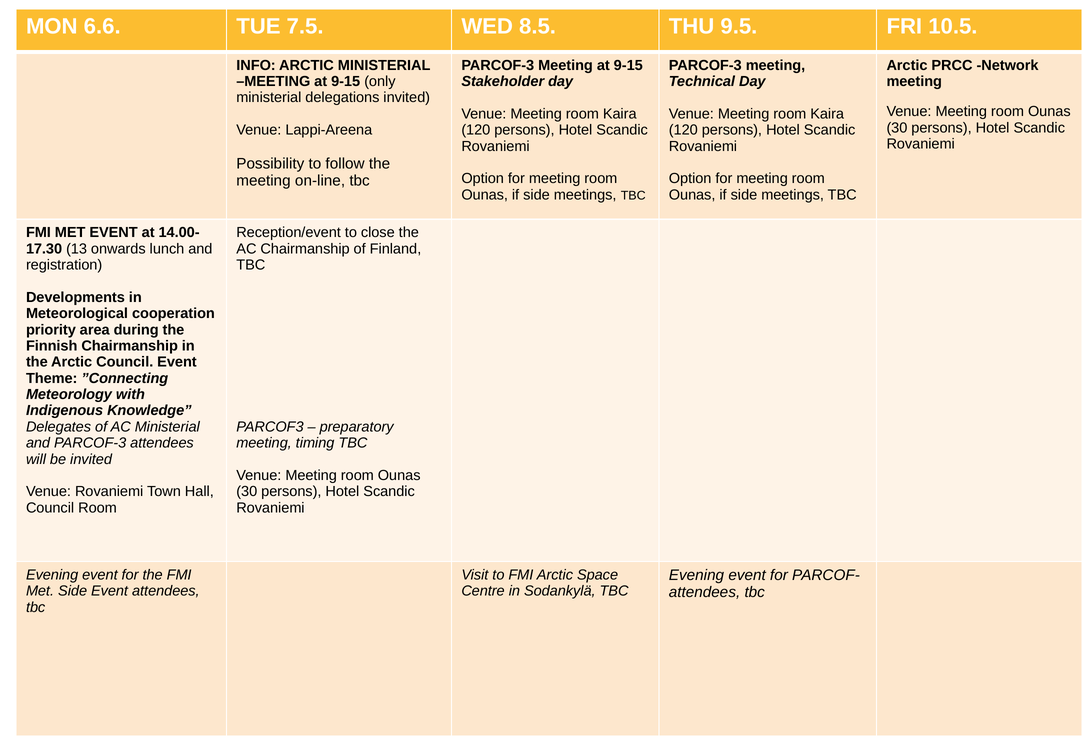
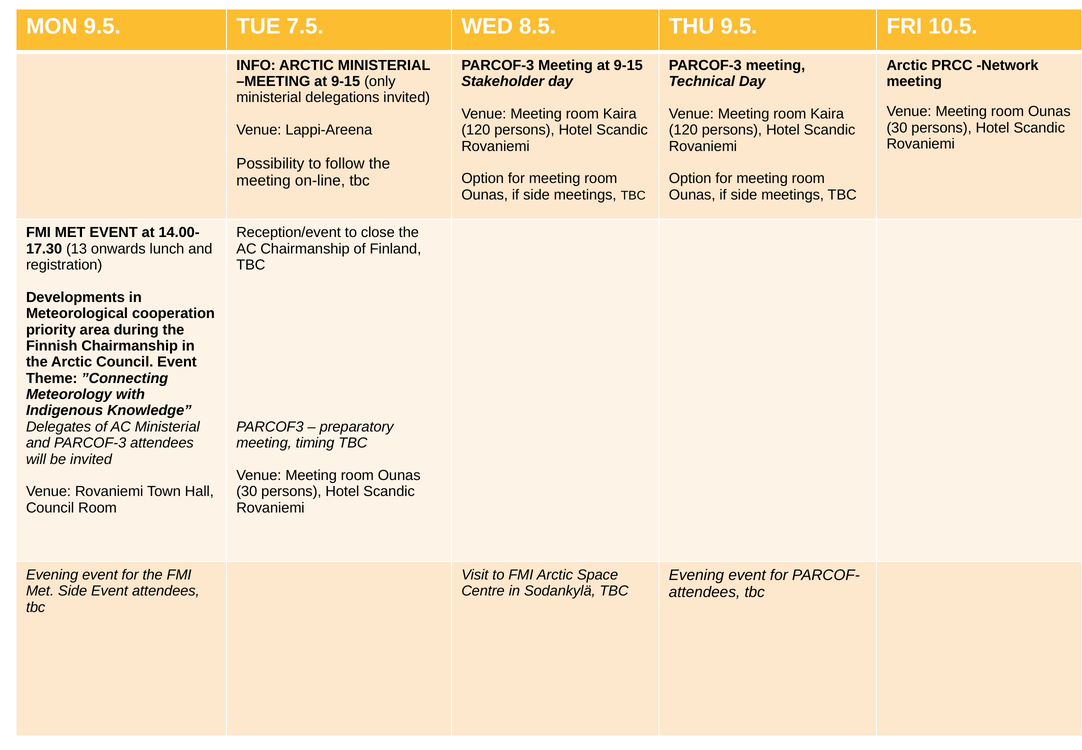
MON 6.6: 6.6 -> 9.5
